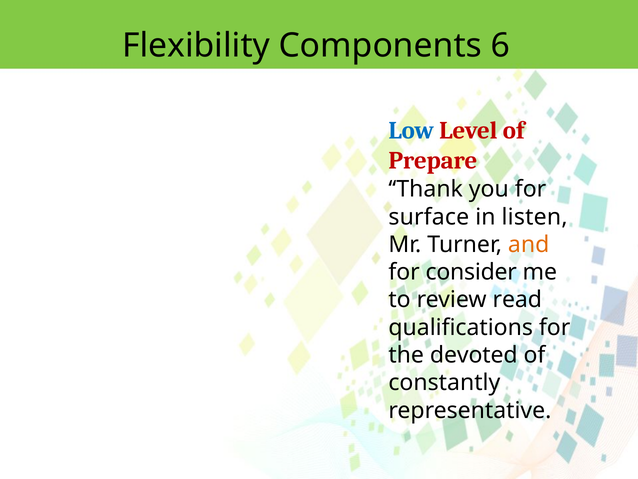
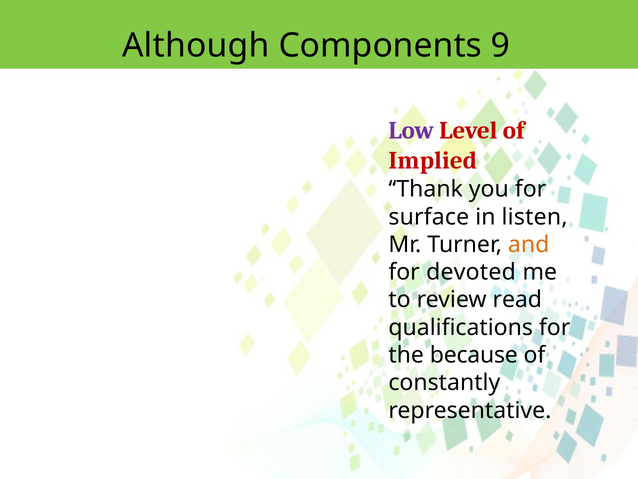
Flexibility: Flexibility -> Although
6: 6 -> 9
Low colour: blue -> purple
Prepare: Prepare -> Implied
consider: consider -> devoted
devoted: devoted -> because
